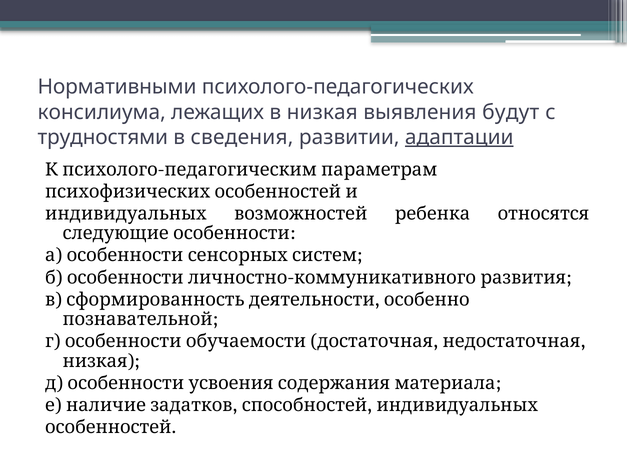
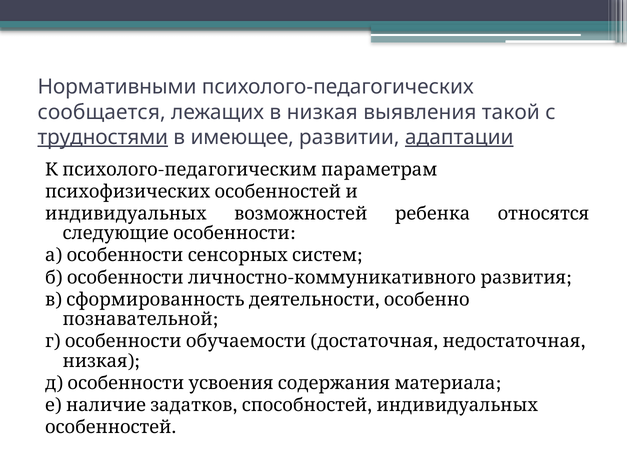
консилиума: консилиума -> сообщается
будут: будут -> такой
трудностями underline: none -> present
сведения: сведения -> имеющее
